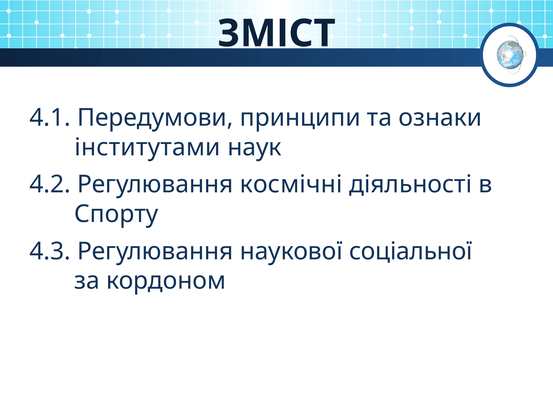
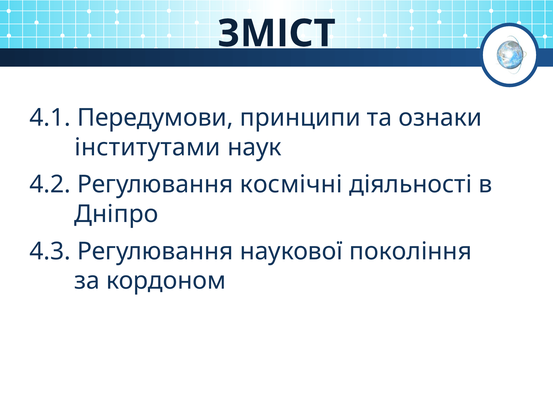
Спорту: Спорту -> Дніпро
соціальної: соціальної -> покоління
